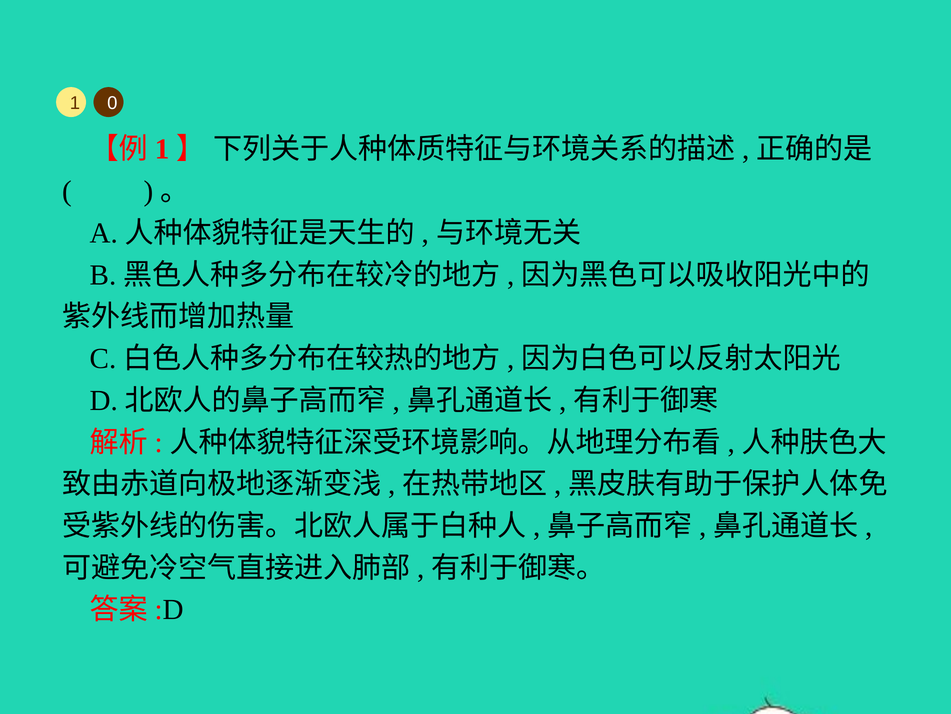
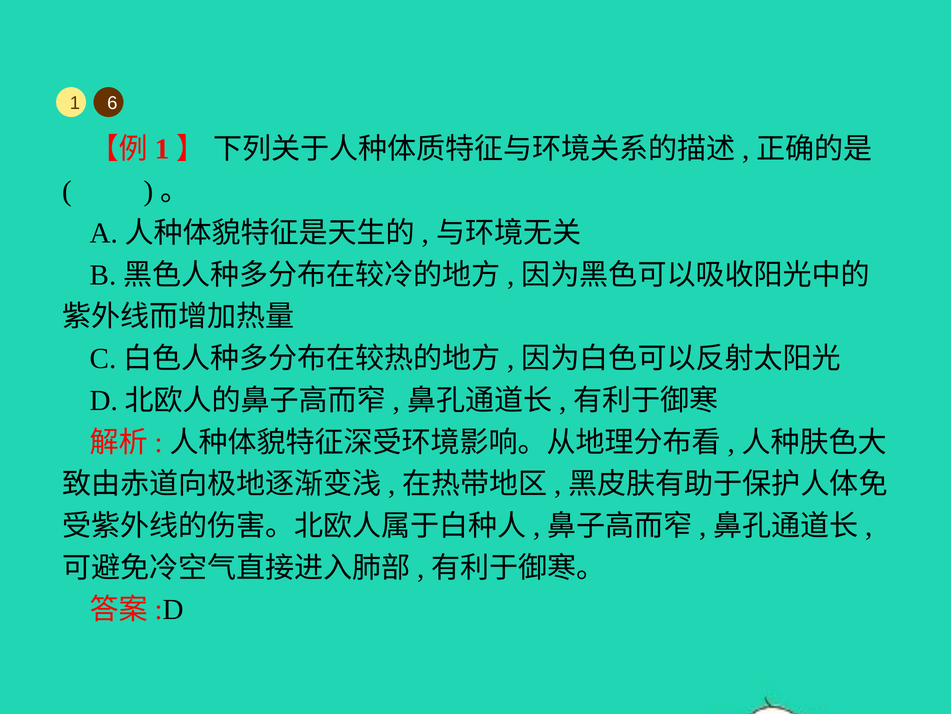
0: 0 -> 6
